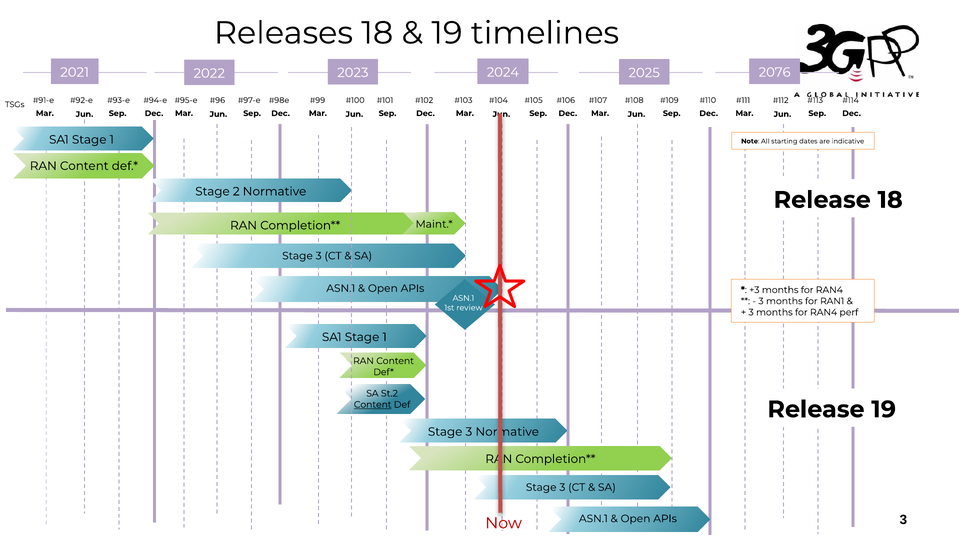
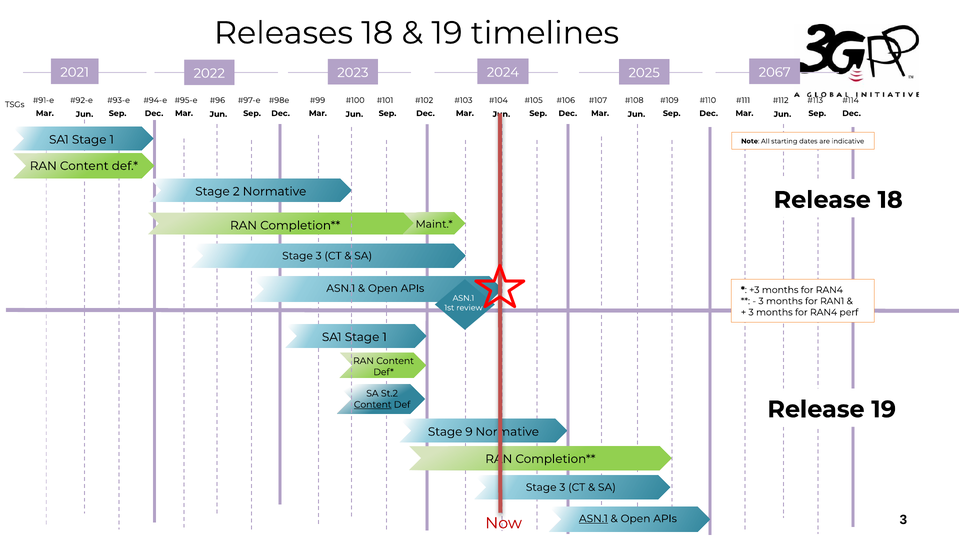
2076: 2076 -> 2067
3 at (469, 431): 3 -> 9
ASN.1 at (593, 518) underline: none -> present
